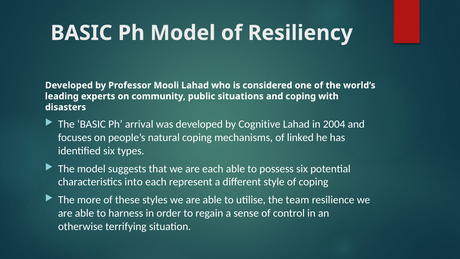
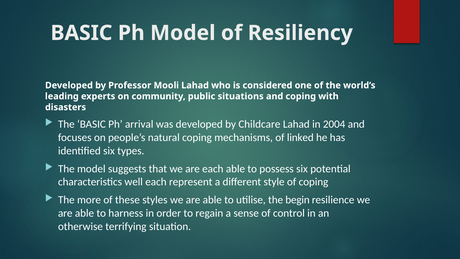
Cognitive: Cognitive -> Childcare
into: into -> well
team: team -> begin
